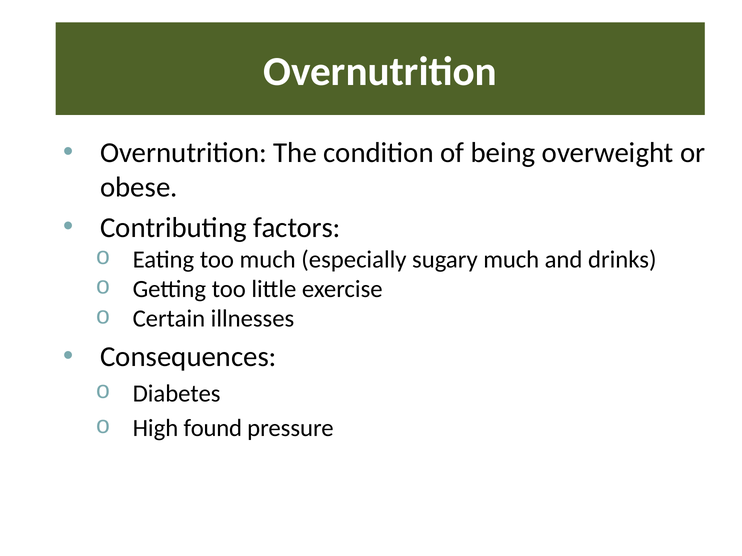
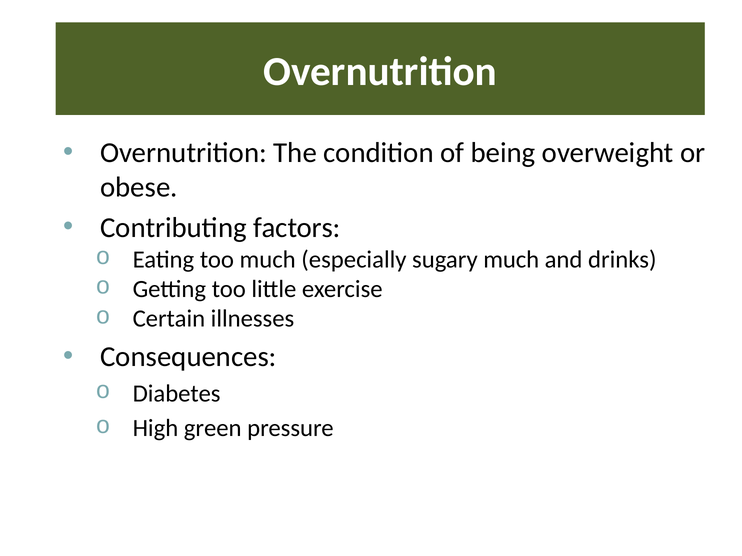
found: found -> green
